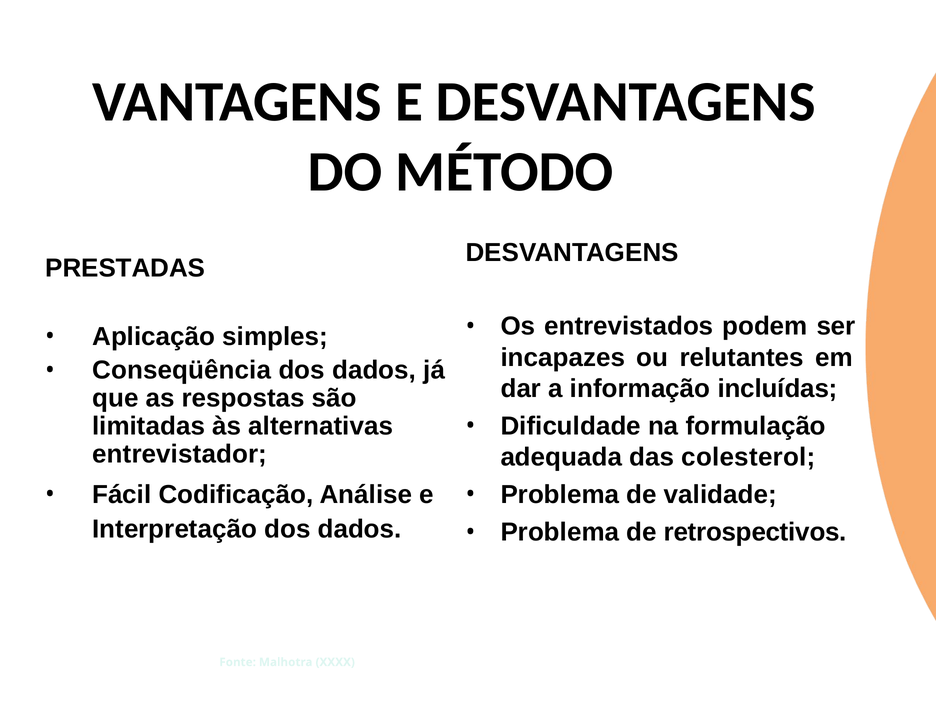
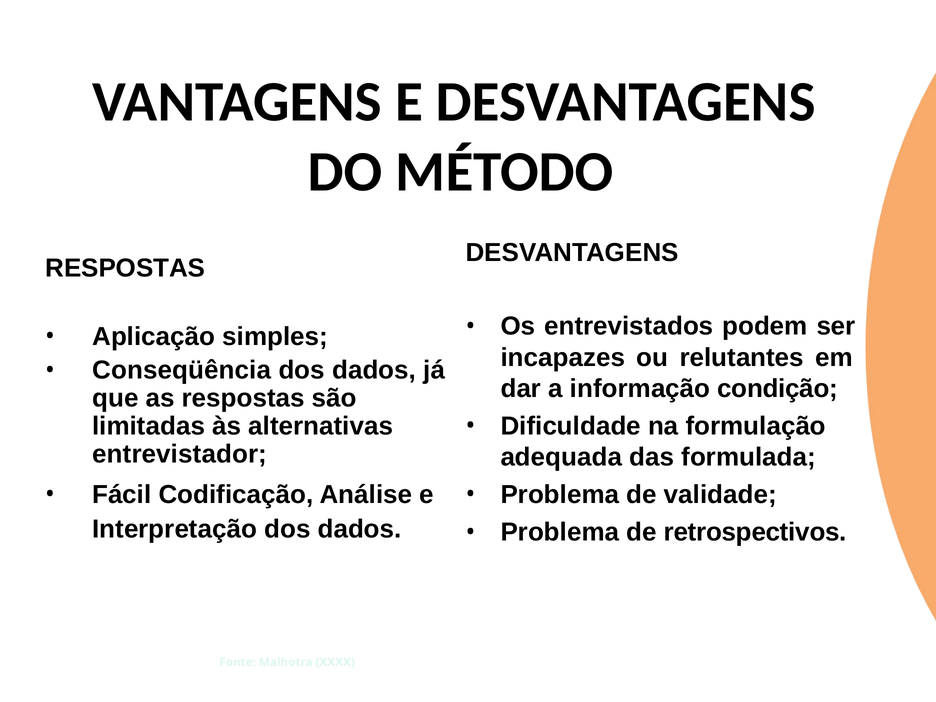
PRESTADAS at (125, 268): PRESTADAS -> RESPOSTAS
incluídas: incluídas -> condição
colesterol: colesterol -> formulada
